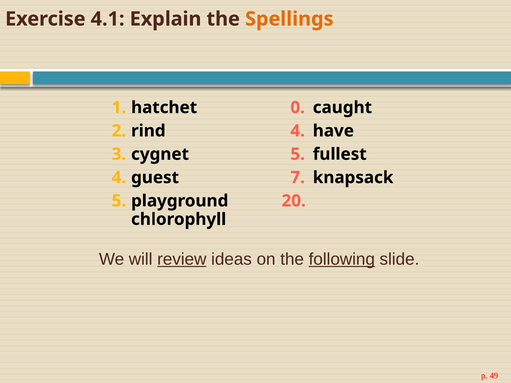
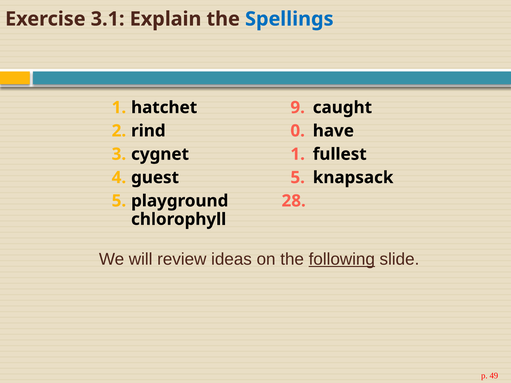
4.1: 4.1 -> 3.1
Spellings colour: orange -> blue
0: 0 -> 9
rind 4: 4 -> 0
cygnet 5: 5 -> 1
guest 7: 7 -> 5
20: 20 -> 28
review underline: present -> none
